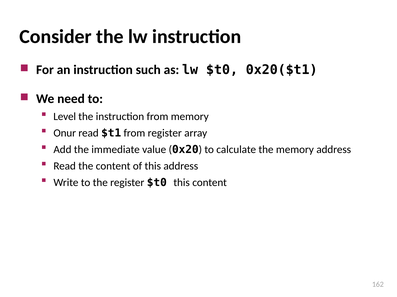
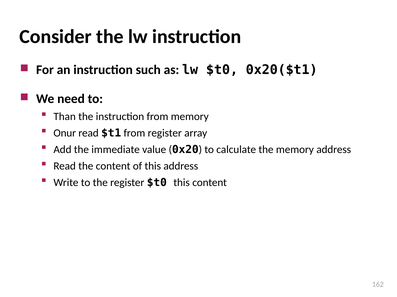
Level: Level -> Than
